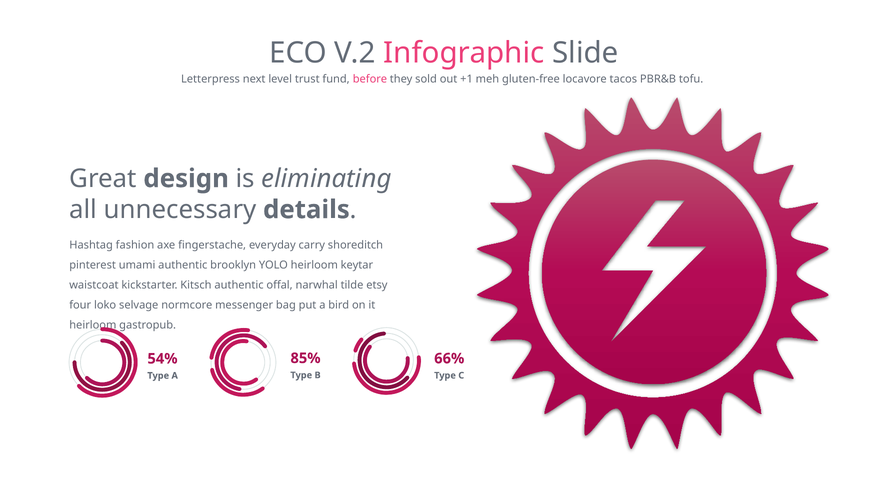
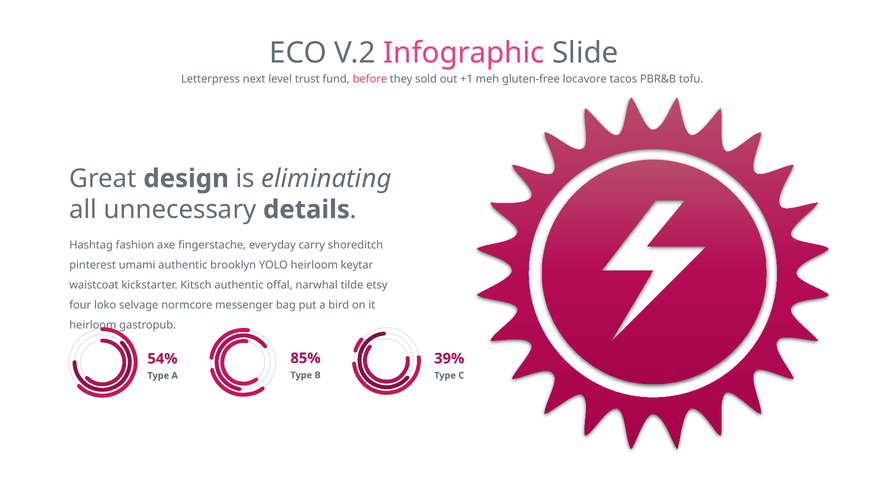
66%: 66% -> 39%
